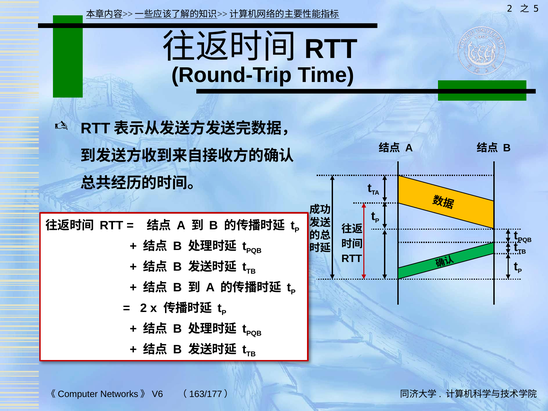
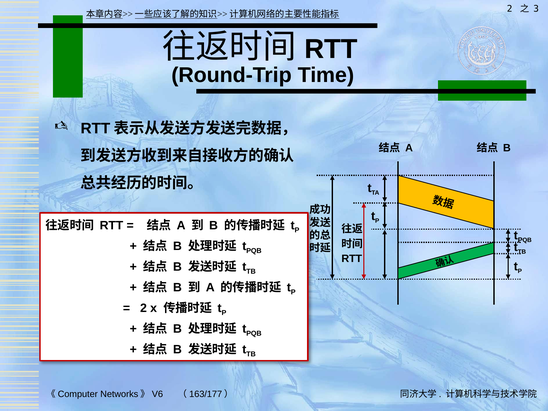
5: 5 -> 3
